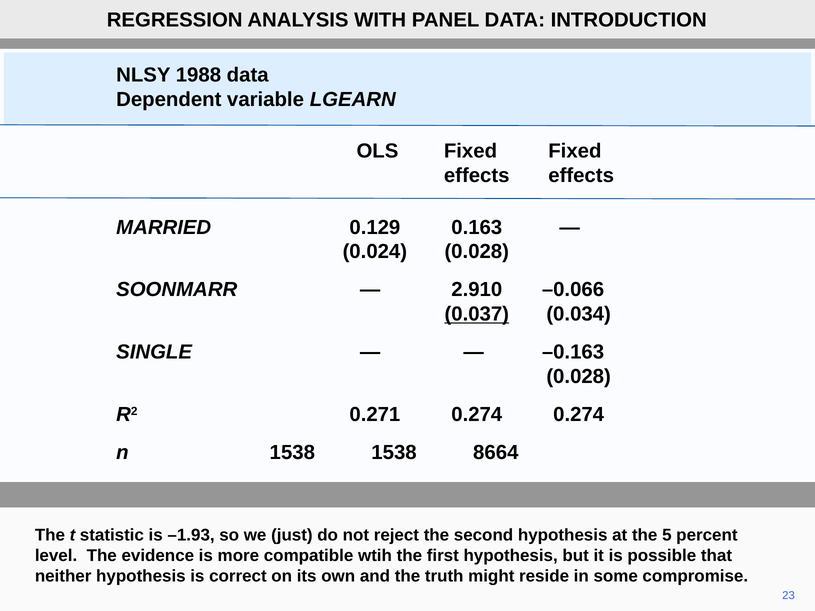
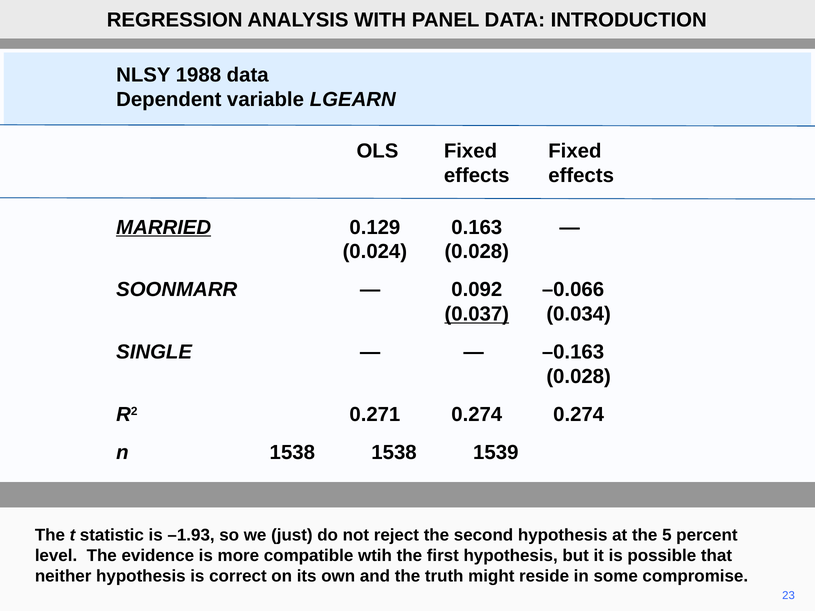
MARRIED underline: none -> present
2.910: 2.910 -> 0.092
8664: 8664 -> 1539
